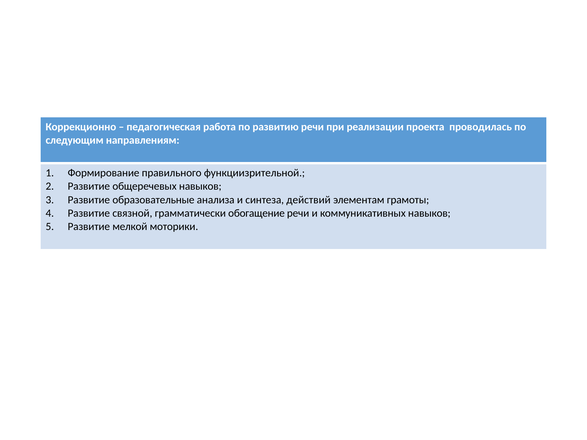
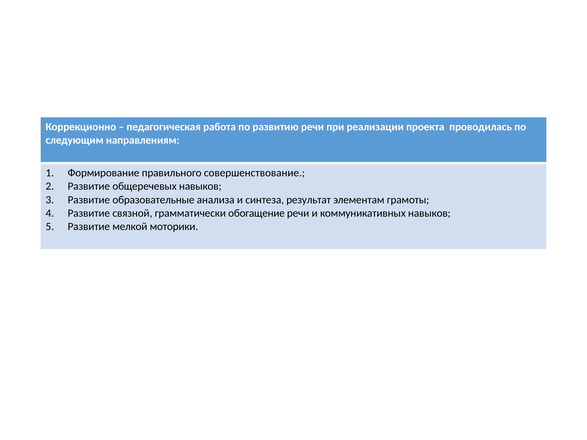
функциизрительной: функциизрительной -> совершенствование
действий: действий -> результат
